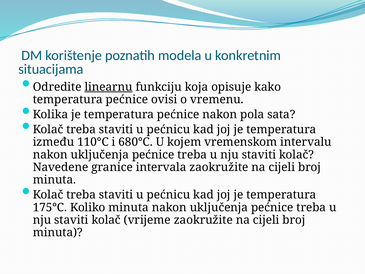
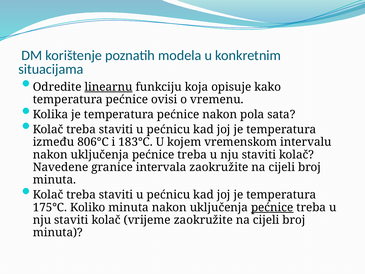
110°C: 110°C -> 806°C
680°C: 680°C -> 183°C
pećnice at (272, 207) underline: none -> present
